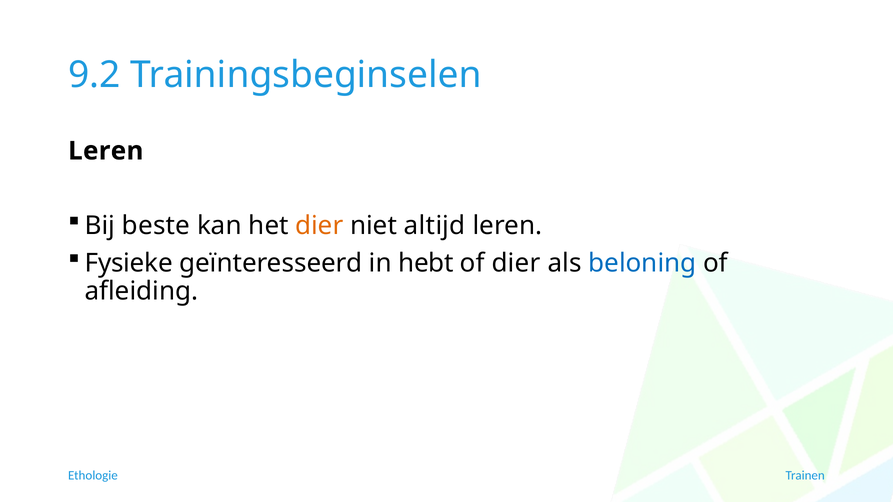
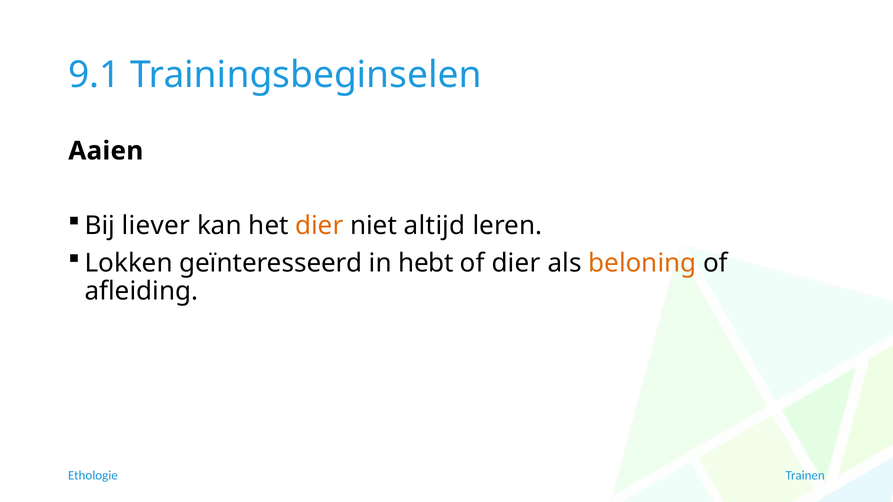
9.2: 9.2 -> 9.1
Leren at (106, 151): Leren -> Aaien
beste: beste -> liever
Fysieke: Fysieke -> Lokken
beloning colour: blue -> orange
